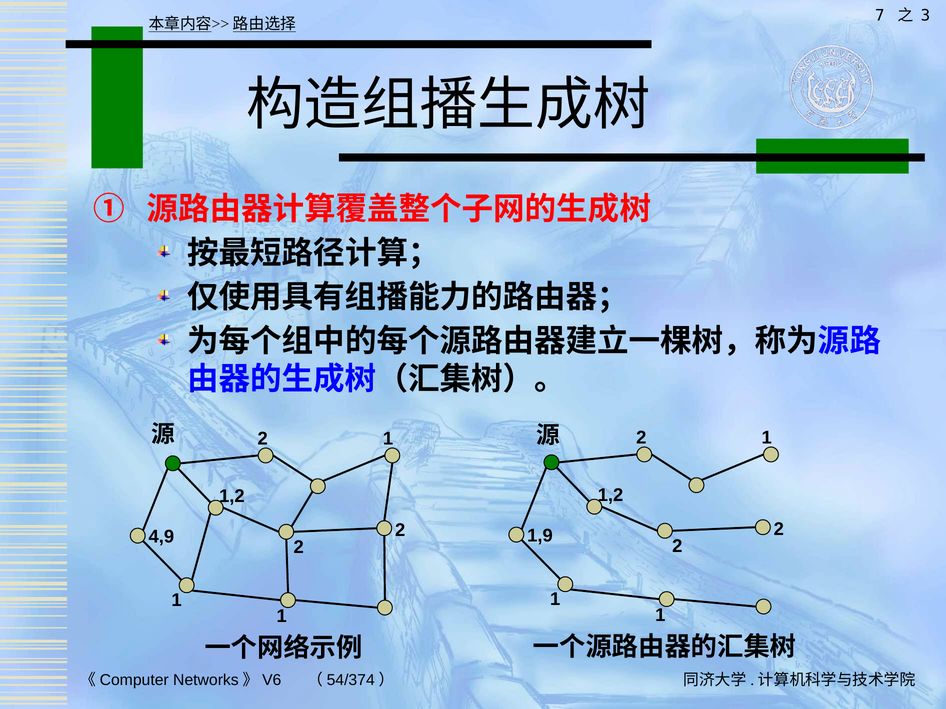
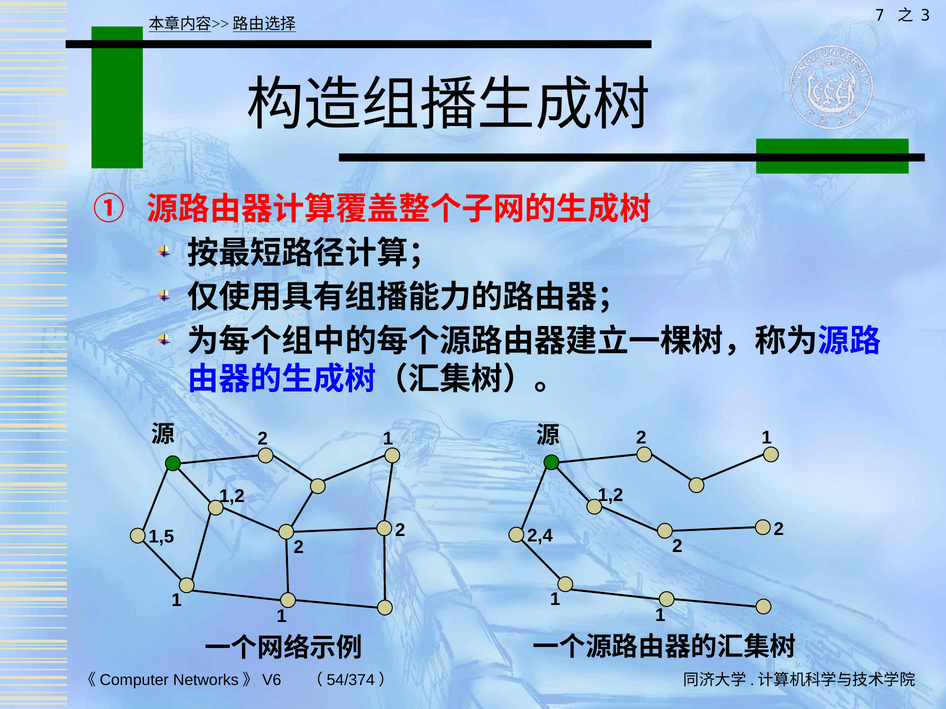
1,9: 1,9 -> 2,4
4,9: 4,9 -> 1,5
